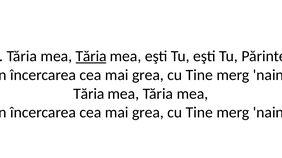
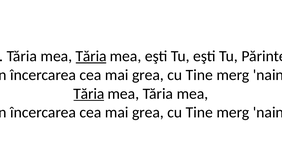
Tăria at (89, 94) underline: none -> present
